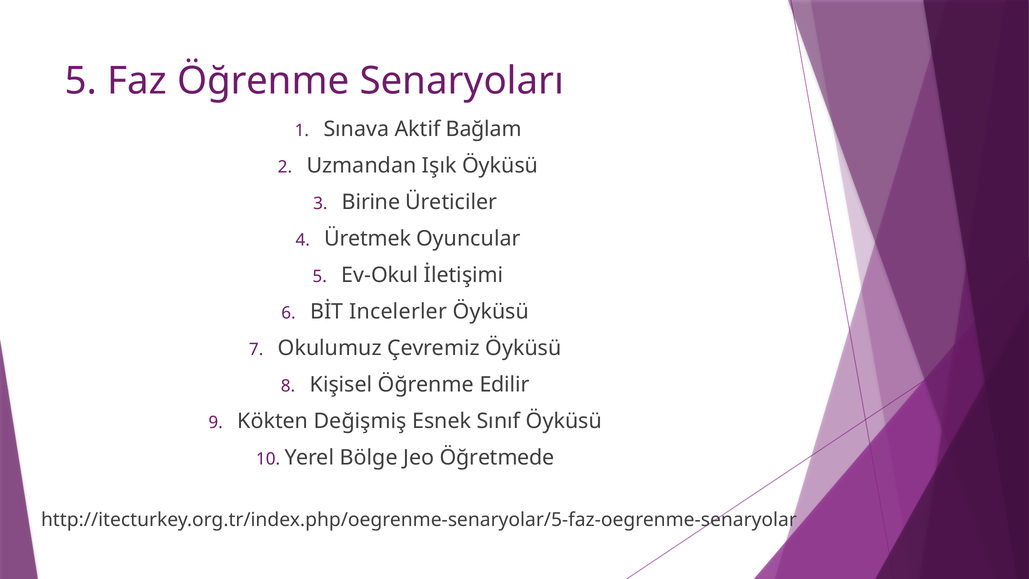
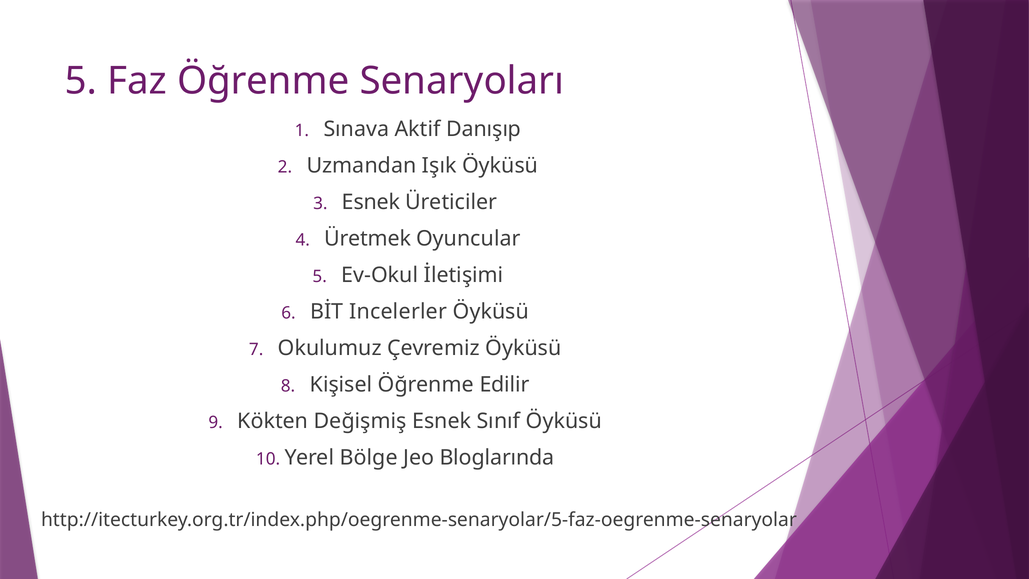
Bağlam: Bağlam -> Danışıp
Birine at (371, 202): Birine -> Esnek
Öğretmede: Öğretmede -> Bloglarında
